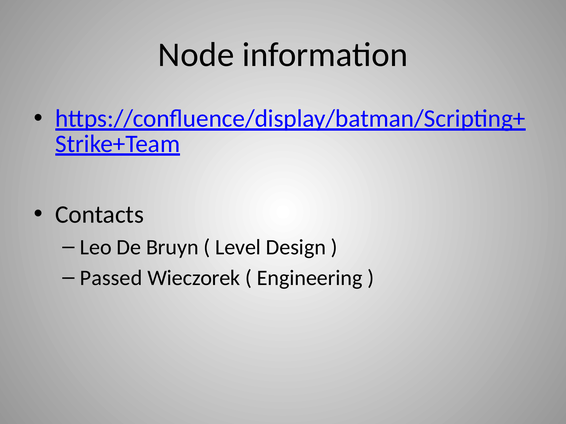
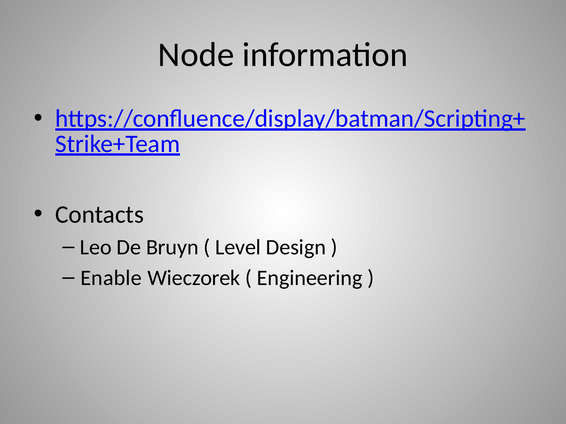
Passed: Passed -> Enable
